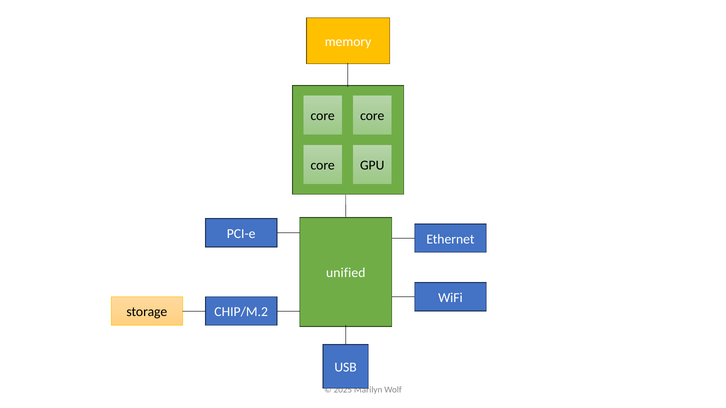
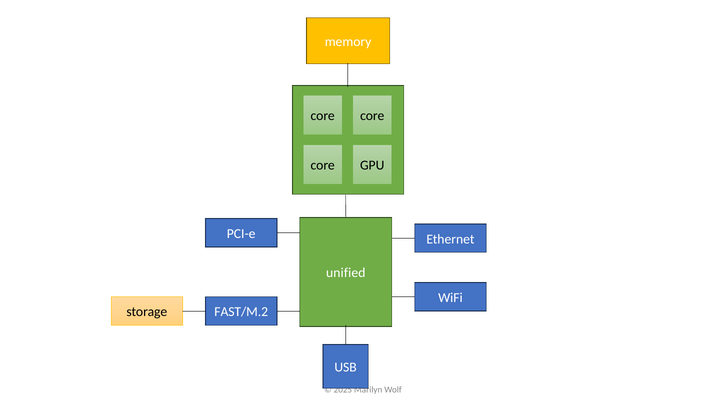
CHIP/M.2: CHIP/M.2 -> FAST/M.2
